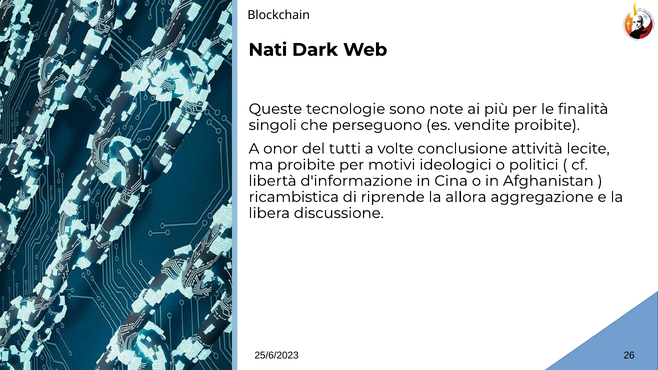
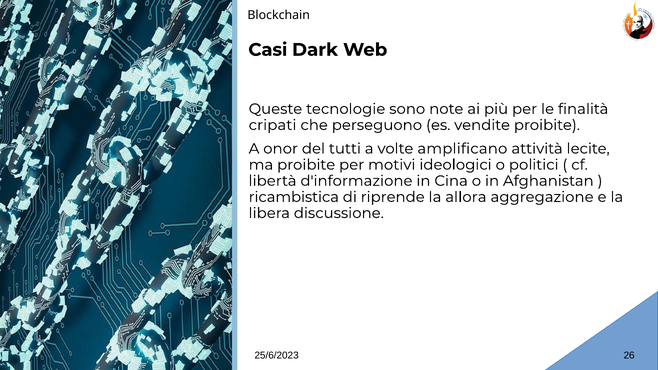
Nati: Nati -> Casi
singoli: singoli -> cripati
conclusione: conclusione -> amplificano
